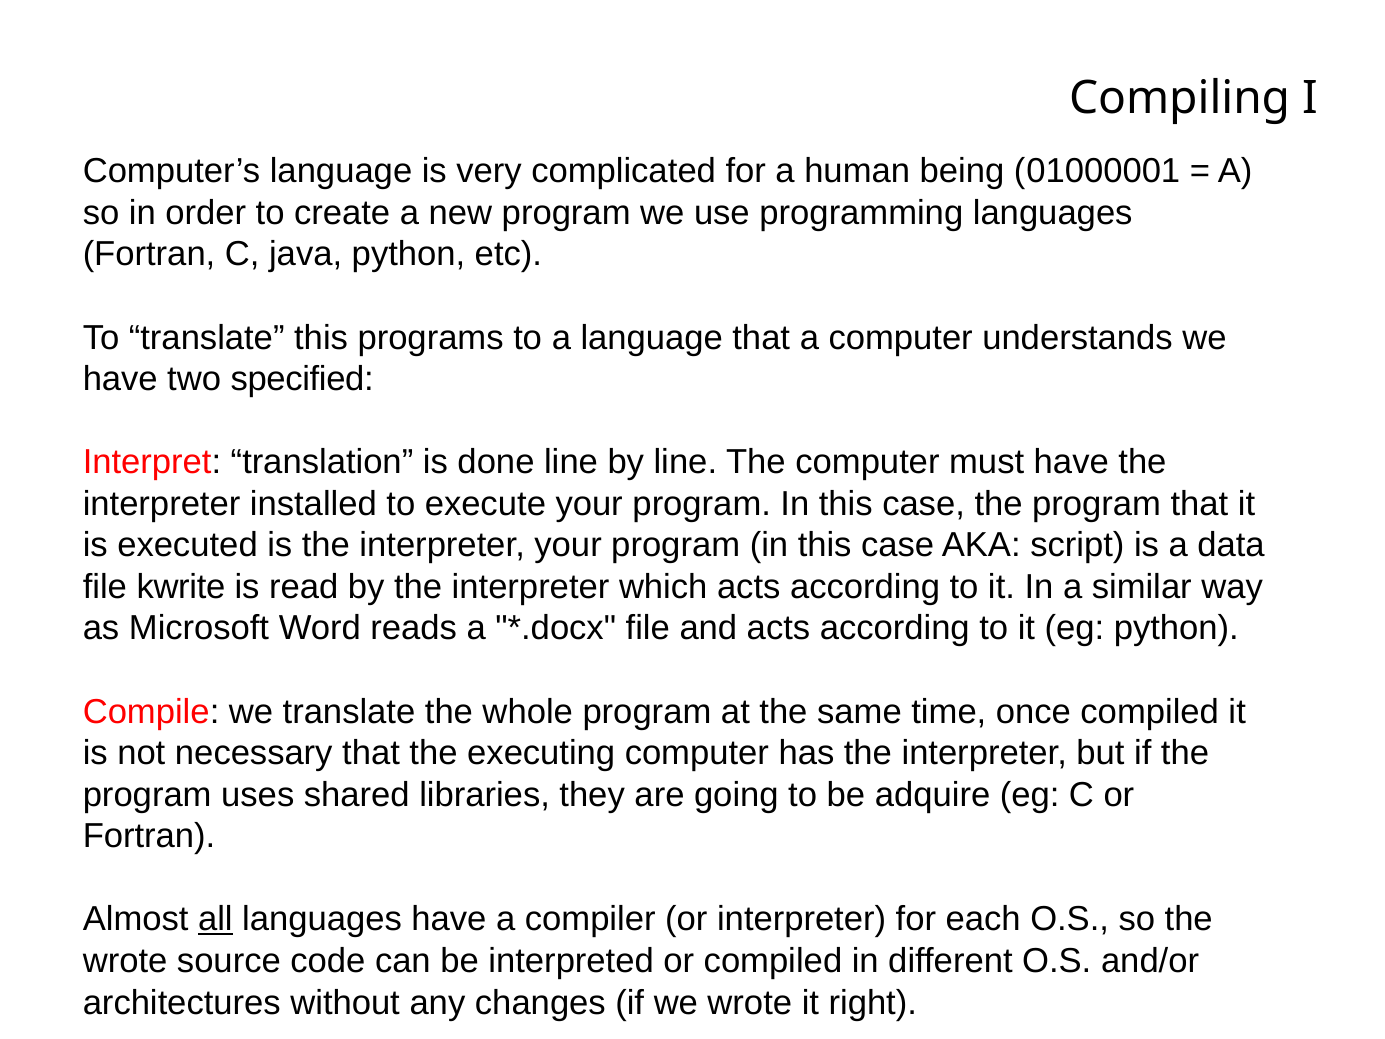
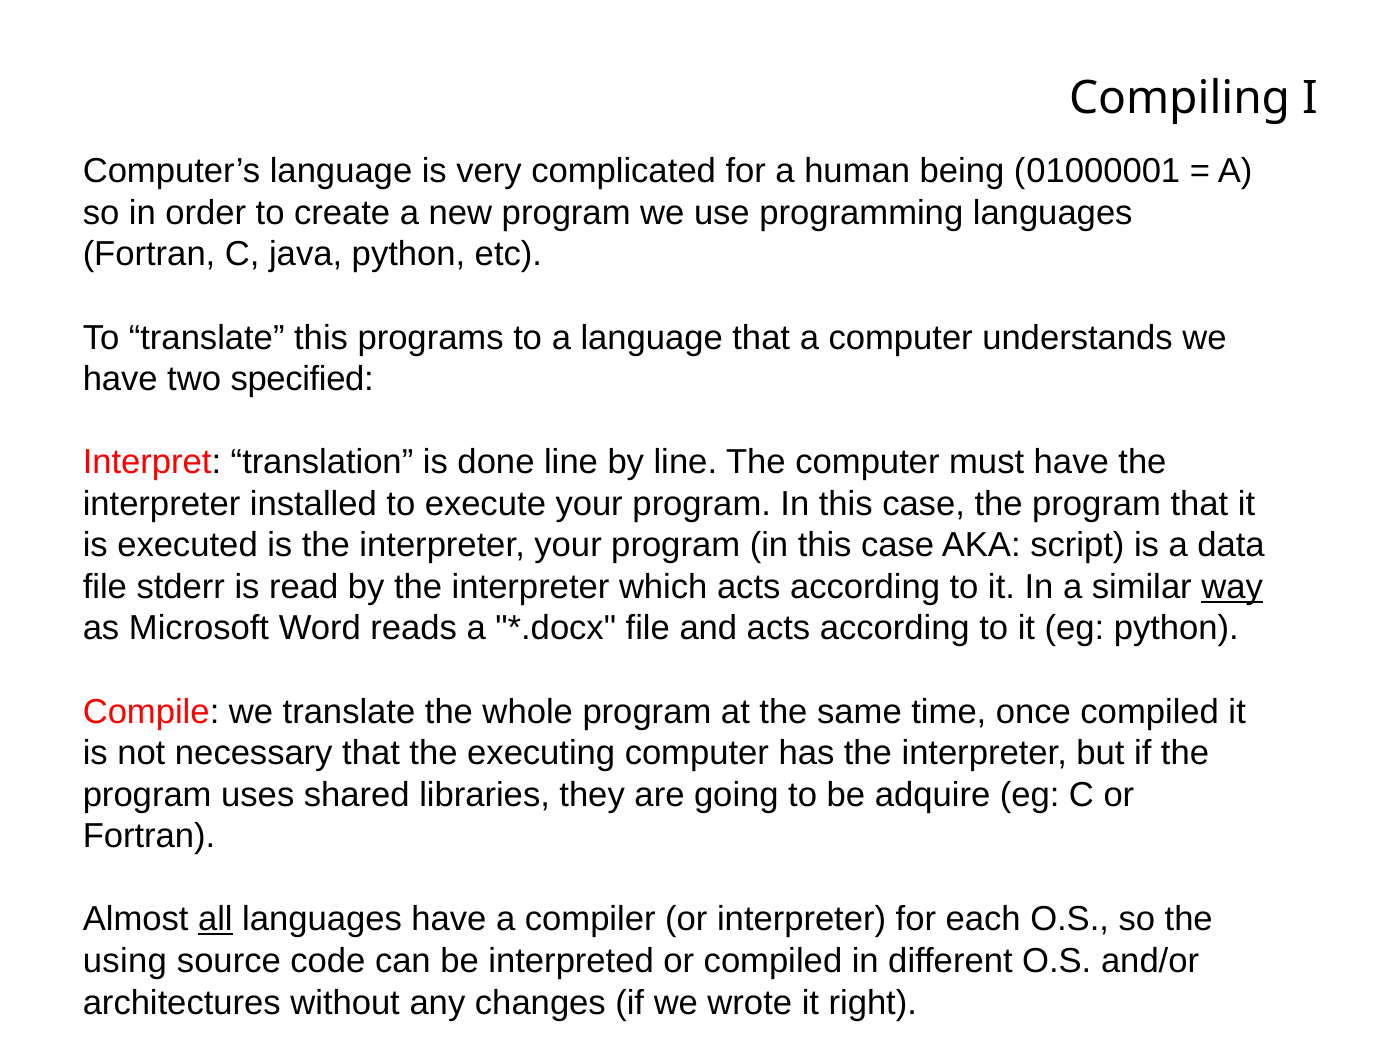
kwrite: kwrite -> stderr
way underline: none -> present
wrote at (125, 961): wrote -> using
